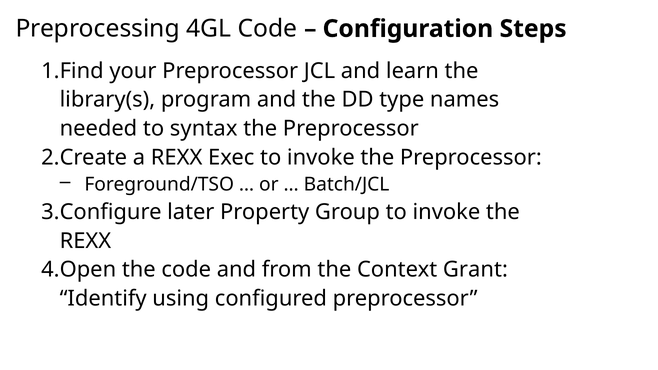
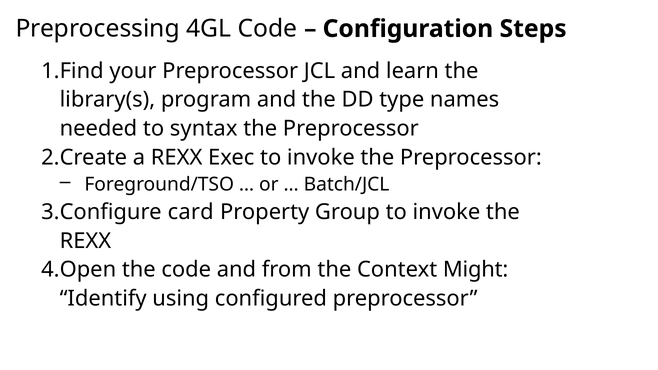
later: later -> card
Grant: Grant -> Might
